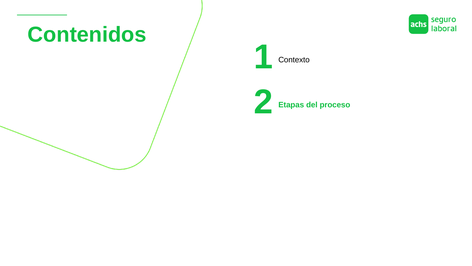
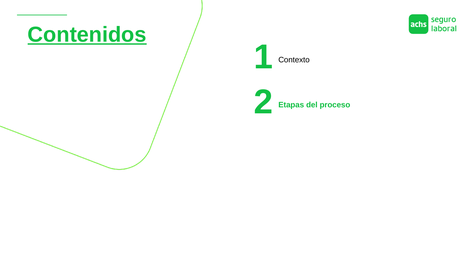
Contenidos underline: none -> present
